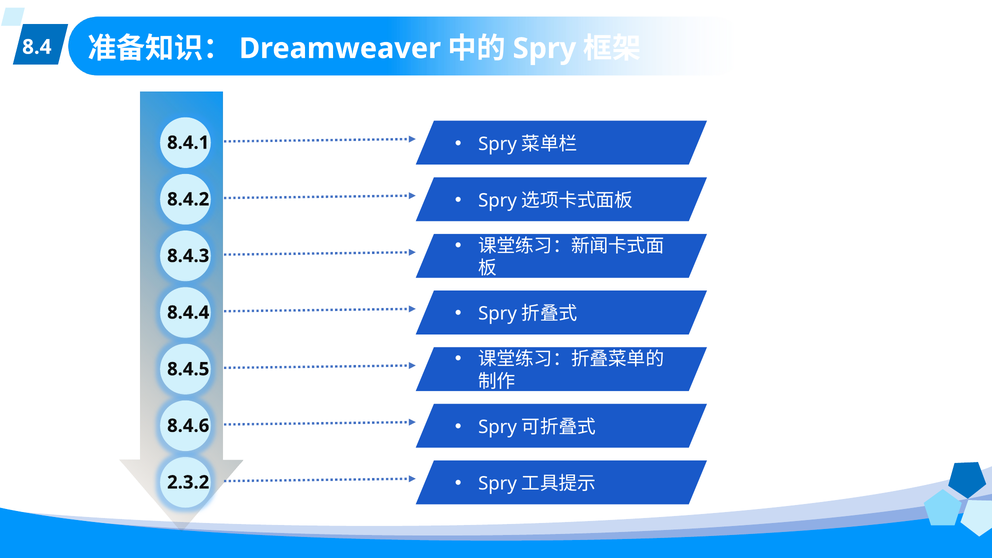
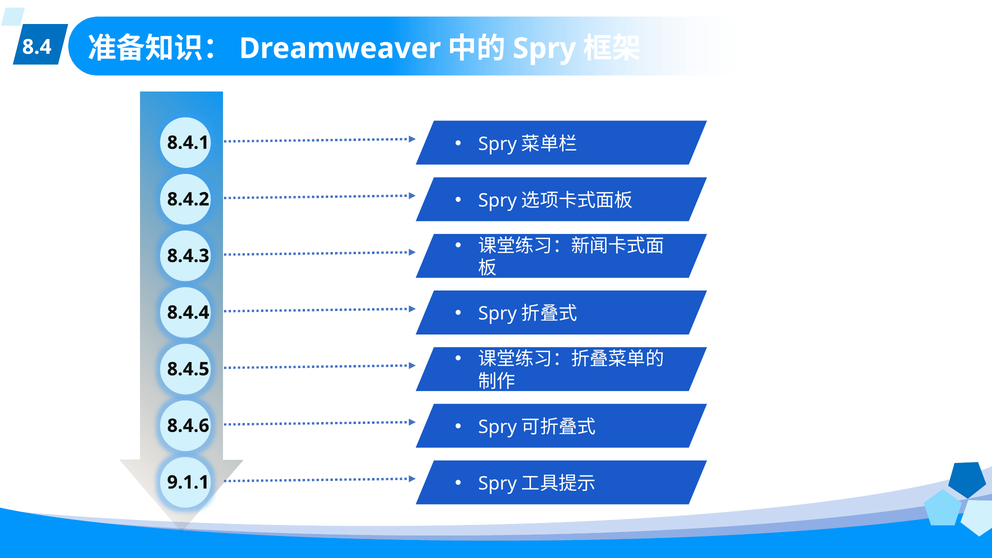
2.3.2: 2.3.2 -> 9.1.1
